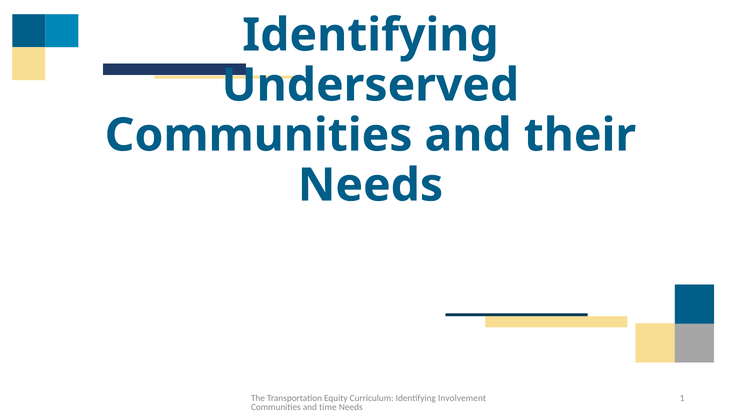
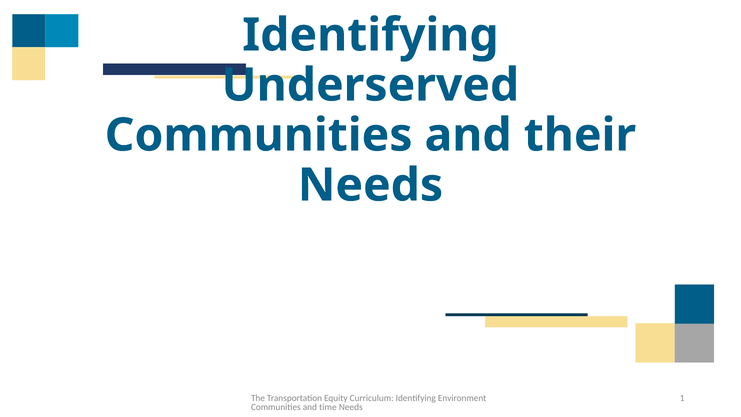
Involvement: Involvement -> Environment
